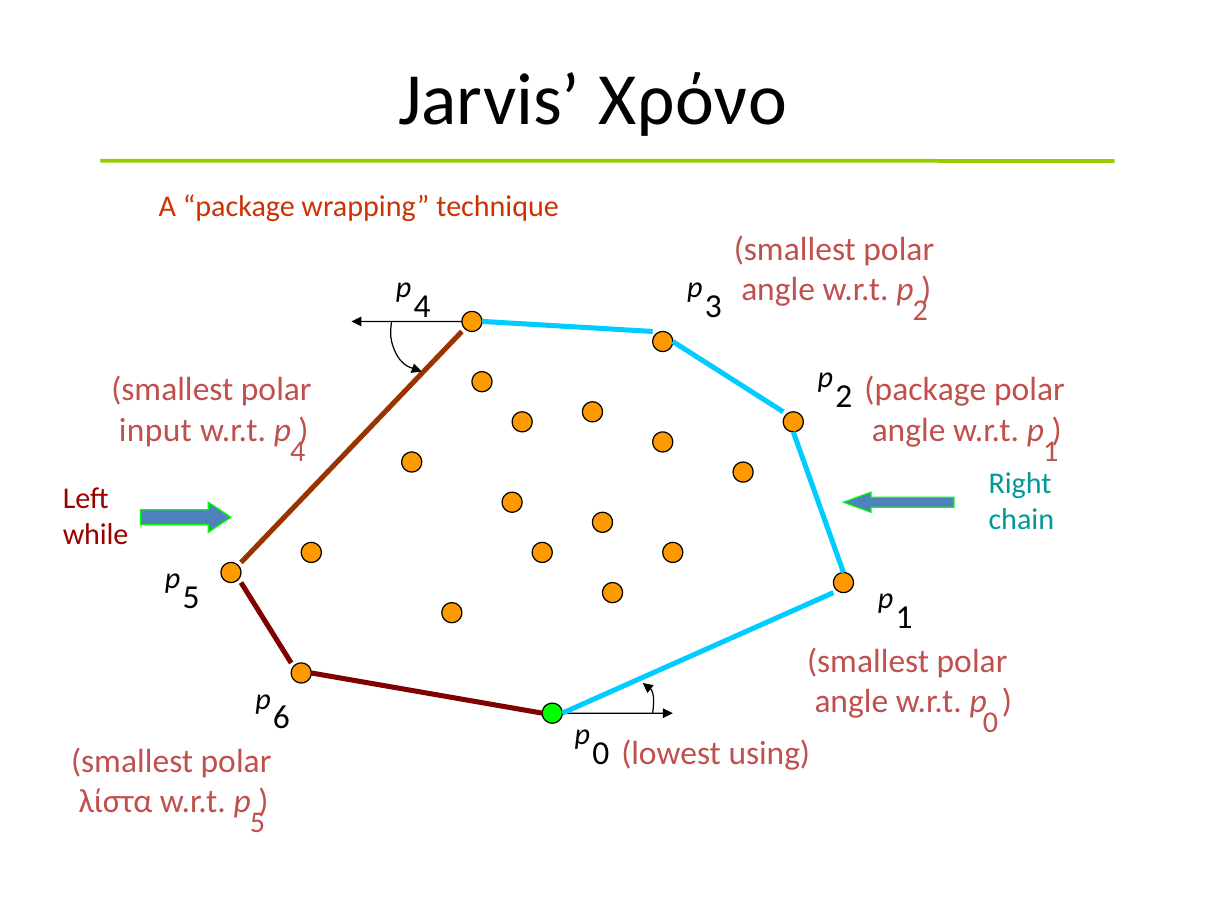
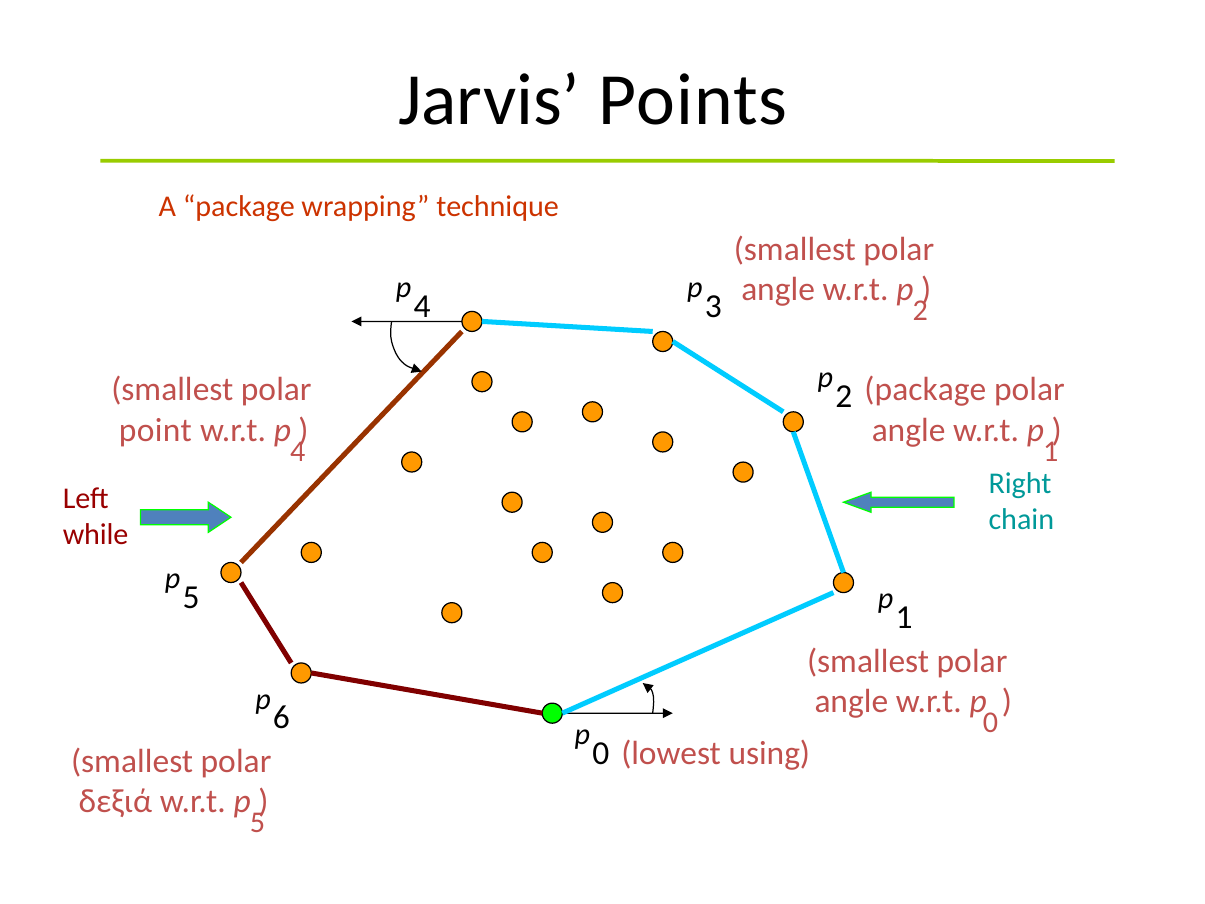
Χρόνο: Χρόνο -> Points
input: input -> point
λίστα: λίστα -> δεξιά
